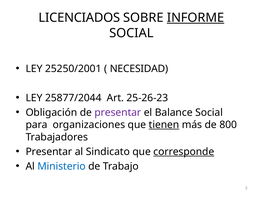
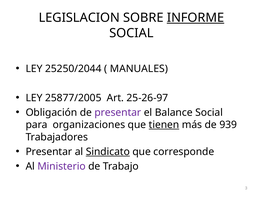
LICENCIADOS: LICENCIADOS -> LEGISLACION
25250/2001: 25250/2001 -> 25250/2044
NECESIDAD: NECESIDAD -> MANUALES
25877/2044: 25877/2044 -> 25877/2005
25-26-23: 25-26-23 -> 25-26-97
800: 800 -> 939
Sindicato underline: none -> present
corresponde underline: present -> none
Ministerio colour: blue -> purple
